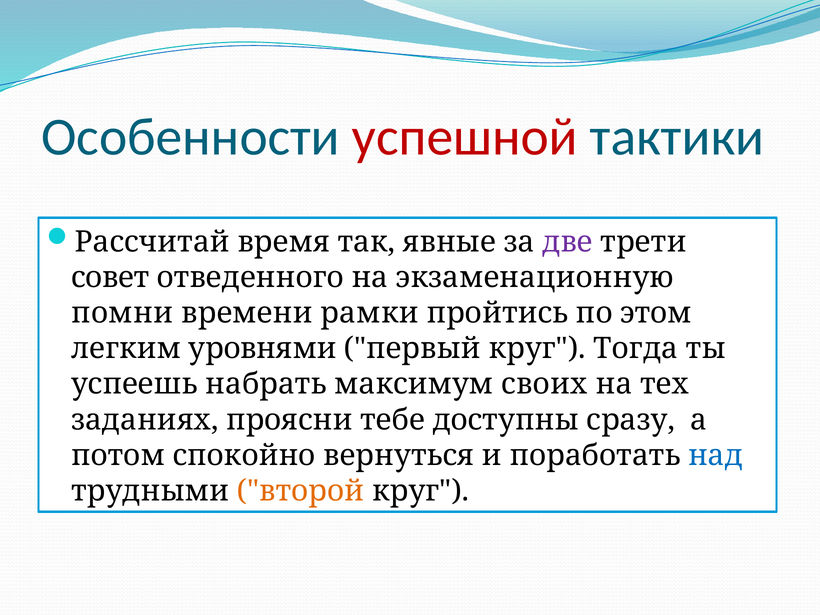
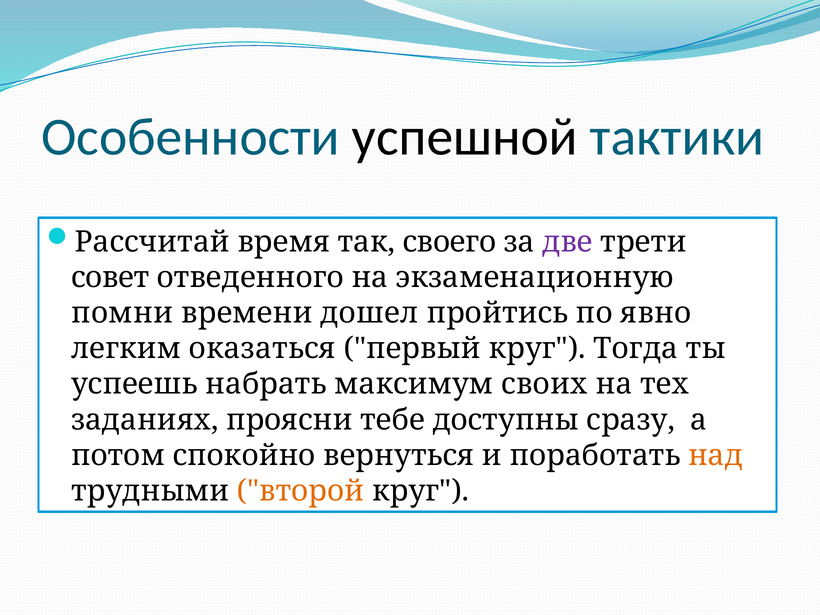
успешной colour: red -> black
явные: явные -> своего
рамки: рамки -> дошел
этом: этом -> явно
уровнями: уровнями -> оказаться
над colour: blue -> orange
